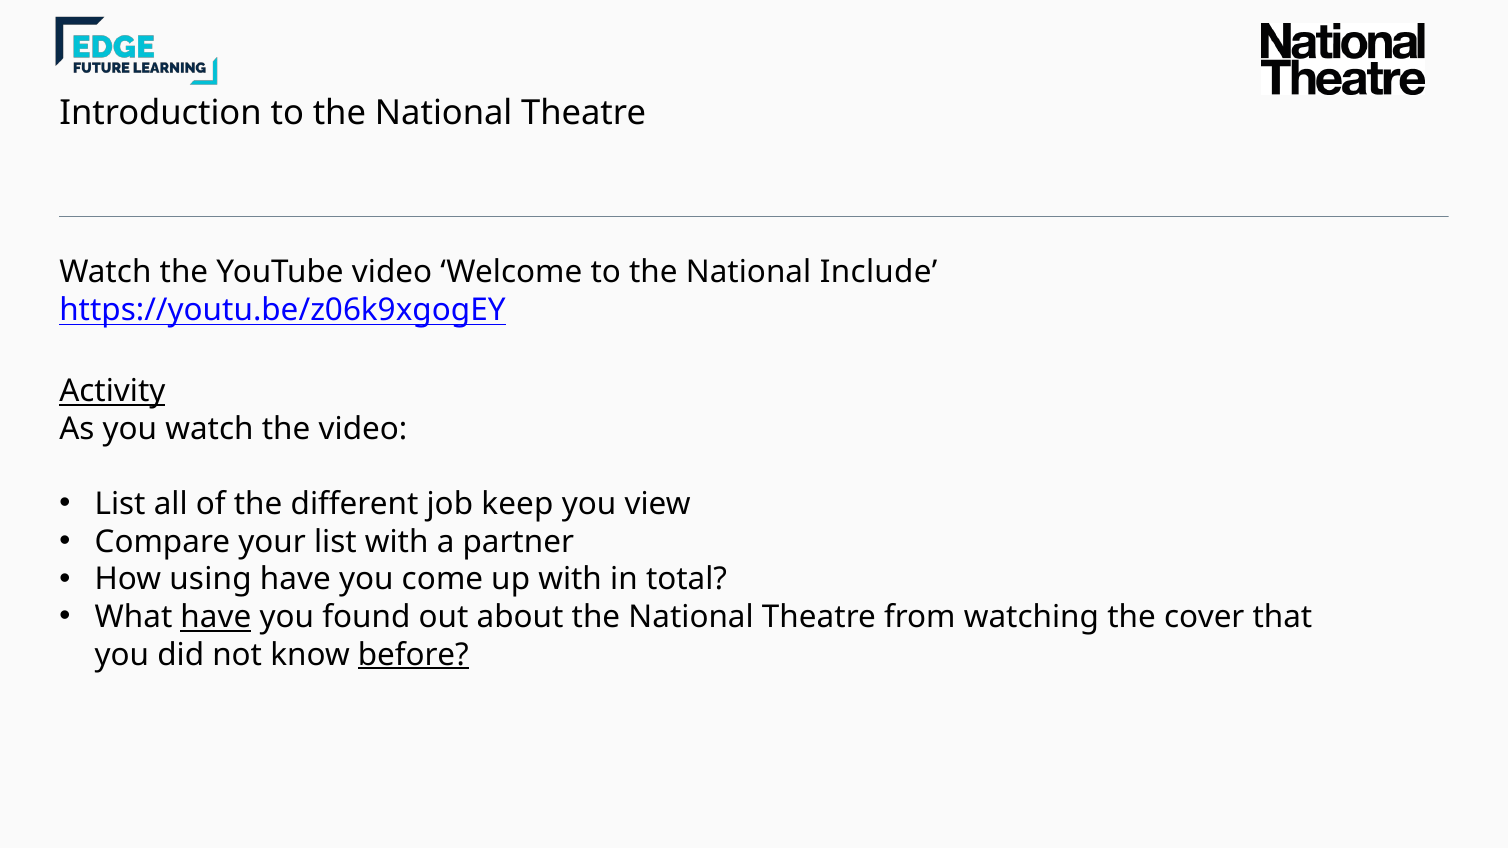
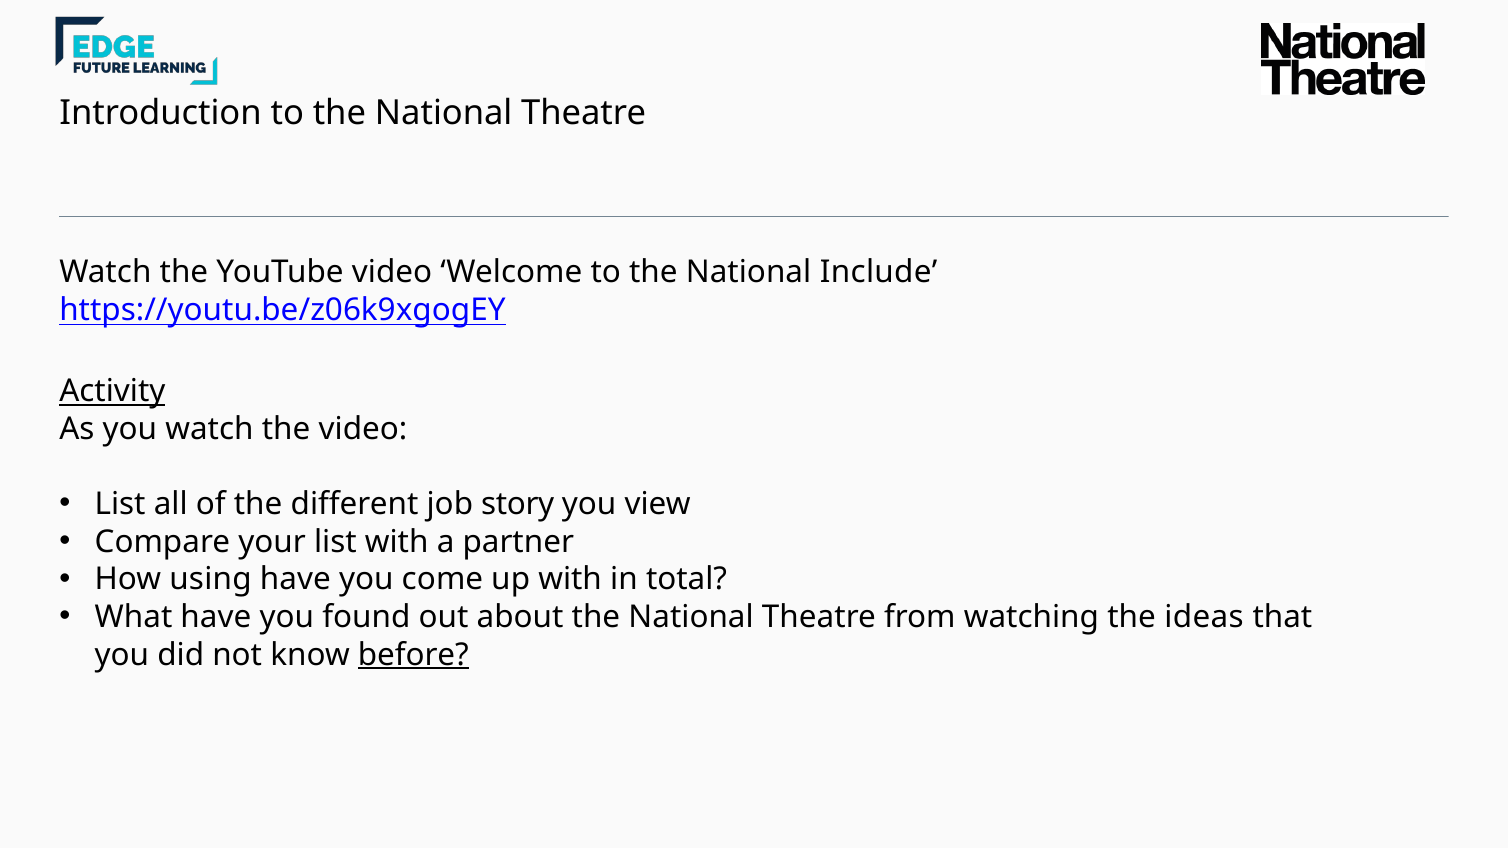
keep: keep -> story
have at (216, 617) underline: present -> none
cover: cover -> ideas
